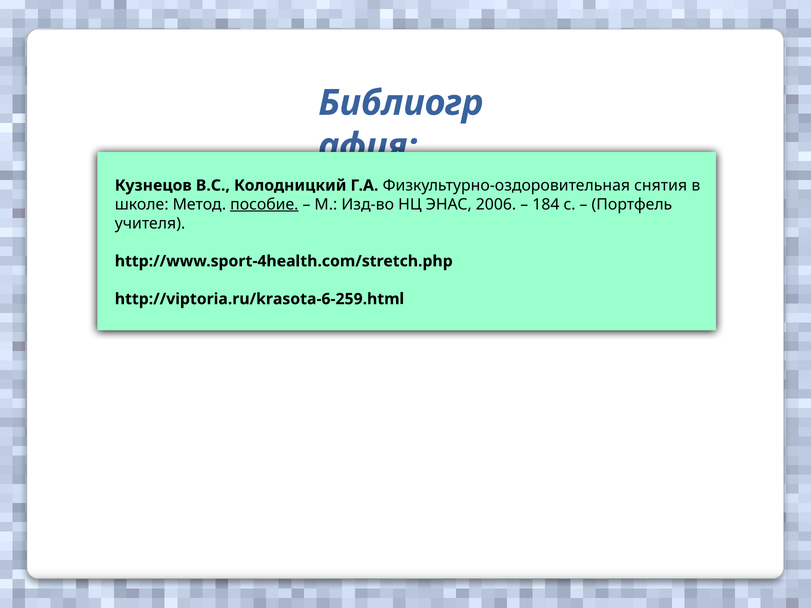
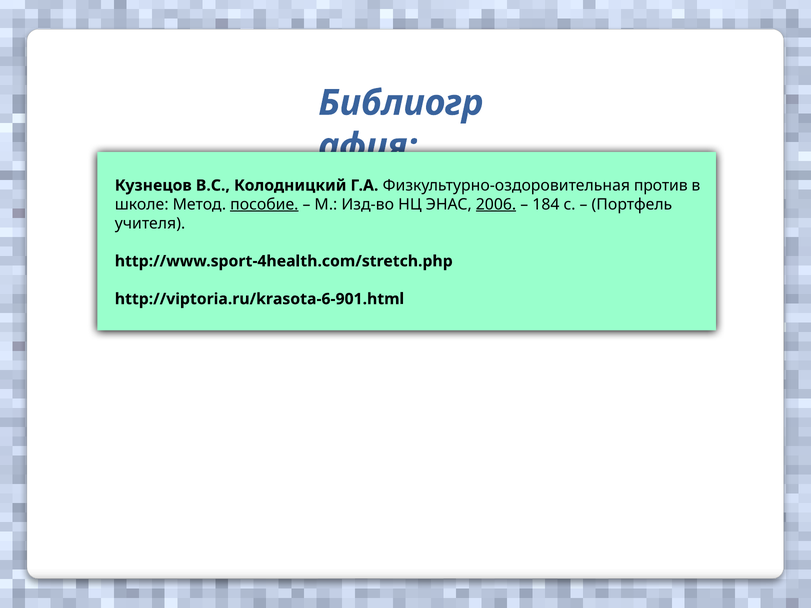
снятия: снятия -> против
2006 underline: none -> present
http://viptoria.ru/krasota-6-259.html: http://viptoria.ru/krasota-6-259.html -> http://viptoria.ru/krasota-6-901.html
